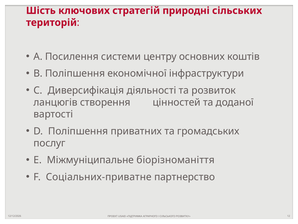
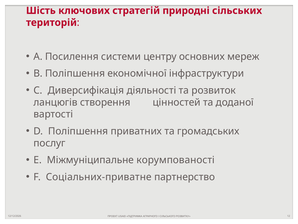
коштів: коштів -> мереж
біорізноманіття: біорізноманіття -> корумпованості
